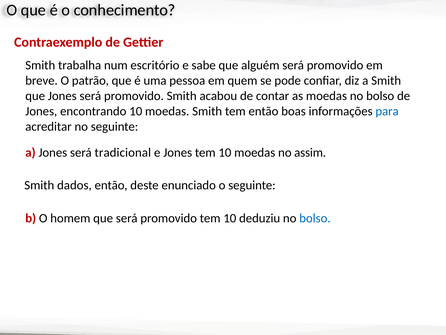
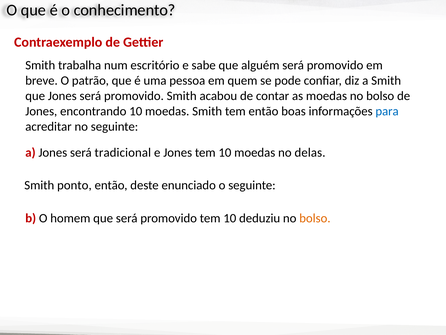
assim: assim -> delas
dados: dados -> ponto
bolso at (315, 218) colour: blue -> orange
